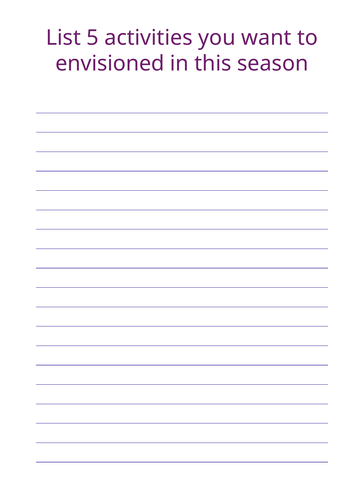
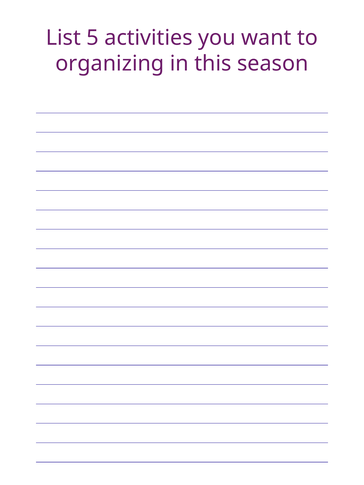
envisioned: envisioned -> organizing
